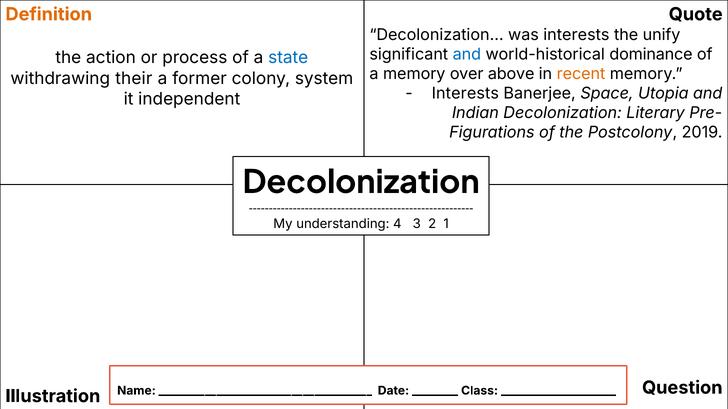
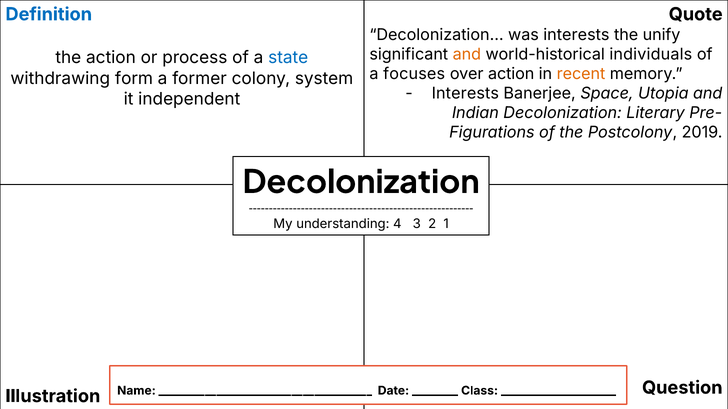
Definition colour: orange -> blue
and at (467, 55) colour: blue -> orange
dominance: dominance -> individuals
a memory: memory -> focuses
over above: above -> action
their: their -> form
